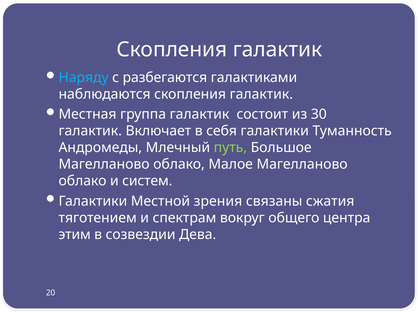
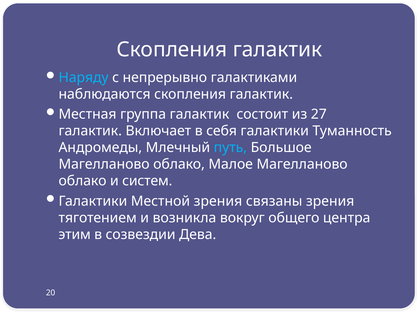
разбегаются: разбегаются -> непрерывно
30: 30 -> 27
путь colour: light green -> light blue
связаны сжатия: сжатия -> зрения
спектрам: спектрам -> возникла
